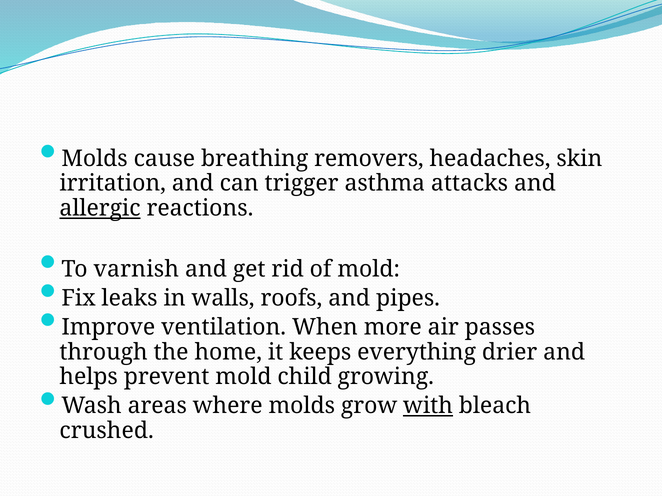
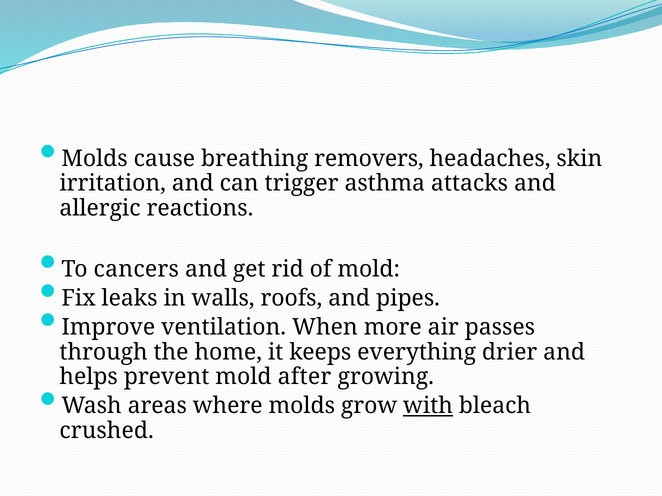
allergic underline: present -> none
varnish: varnish -> cancers
child: child -> after
